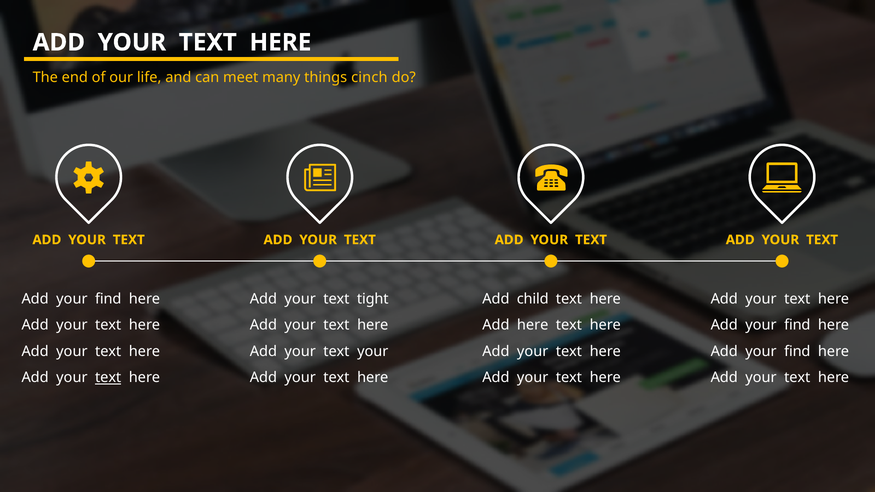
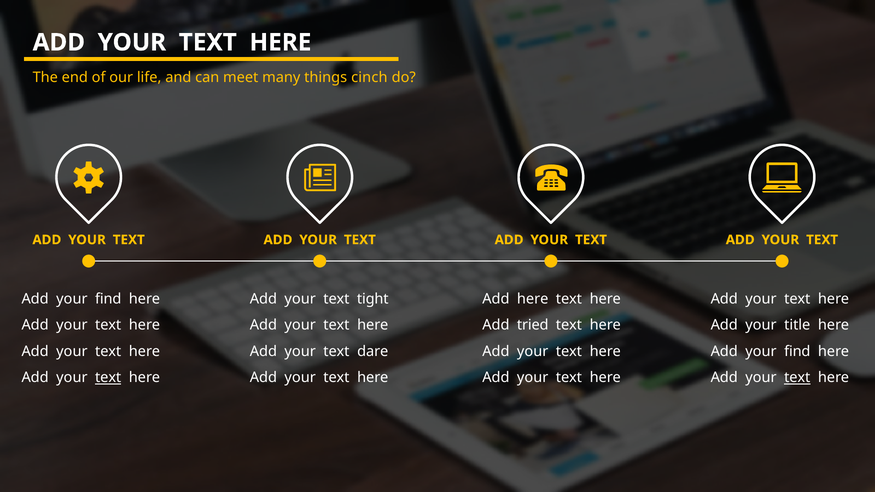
Add child: child -> here
Add here: here -> tried
find at (797, 325): find -> title
text your: your -> dare
text at (797, 378) underline: none -> present
